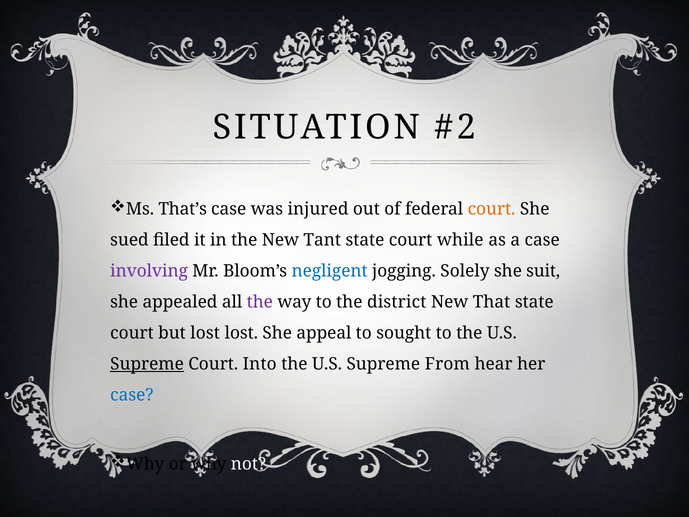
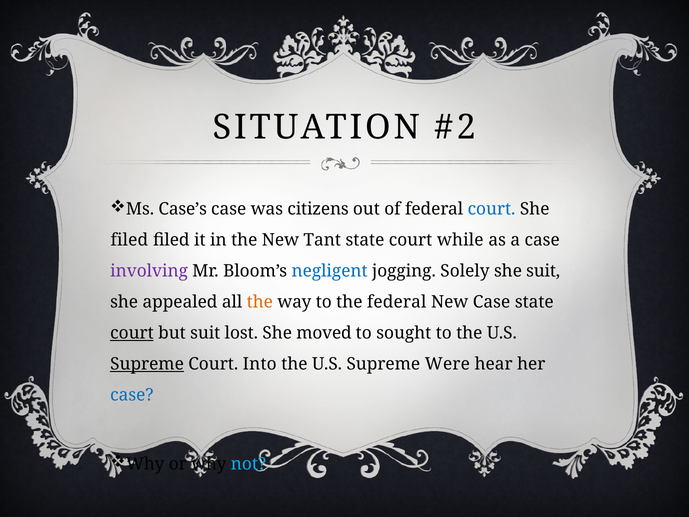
That’s: That’s -> Case’s
injured: injured -> citizens
court at (492, 209) colour: orange -> blue
sued at (129, 240): sued -> filed
the at (260, 302) colour: purple -> orange
the district: district -> federal
New That: That -> Case
court at (132, 333) underline: none -> present
but lost: lost -> suit
appeal: appeal -> moved
From: From -> Were
not colour: white -> light blue
